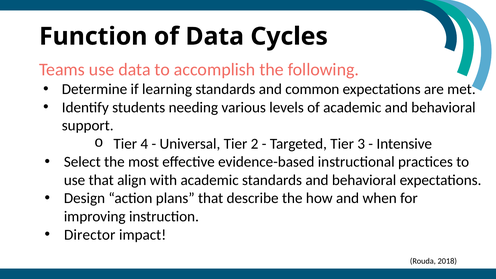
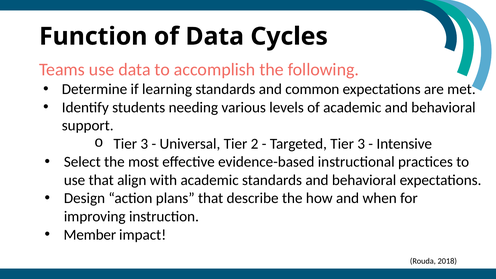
4 at (144, 144): 4 -> 3
Director: Director -> Member
